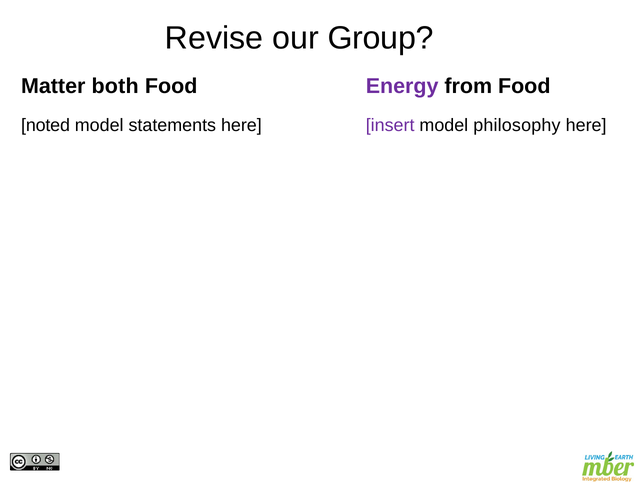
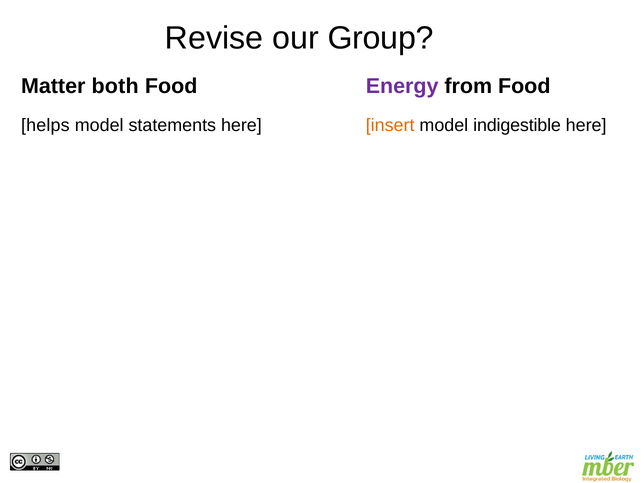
noted: noted -> helps
insert colour: purple -> orange
philosophy: philosophy -> indigestible
